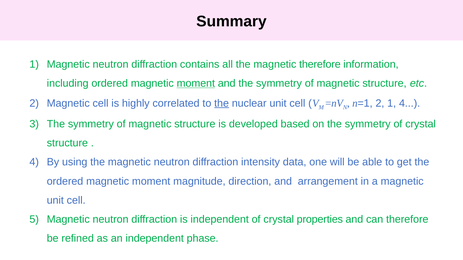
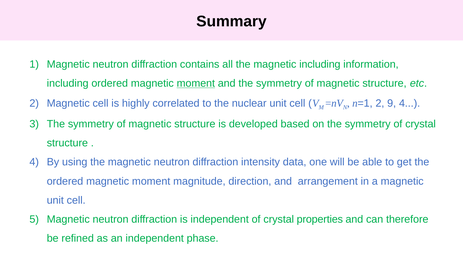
magnetic therefore: therefore -> including
the at (222, 103) underline: present -> none
2 1: 1 -> 9
